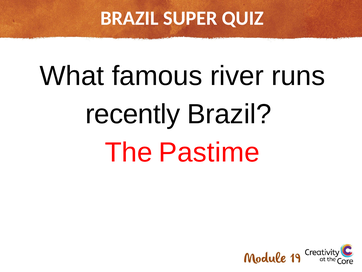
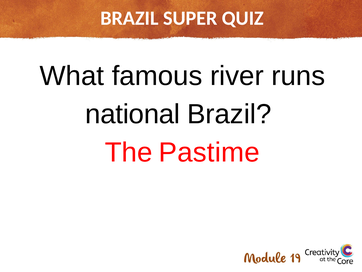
recently: recently -> national
